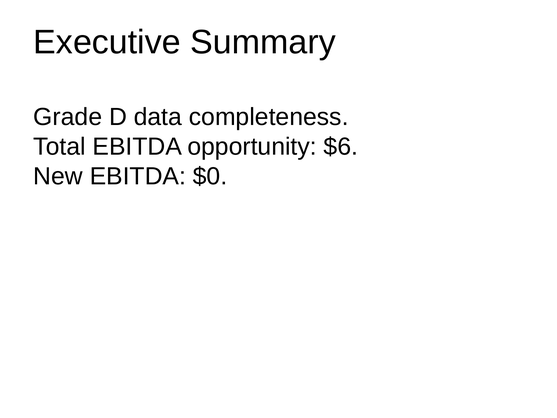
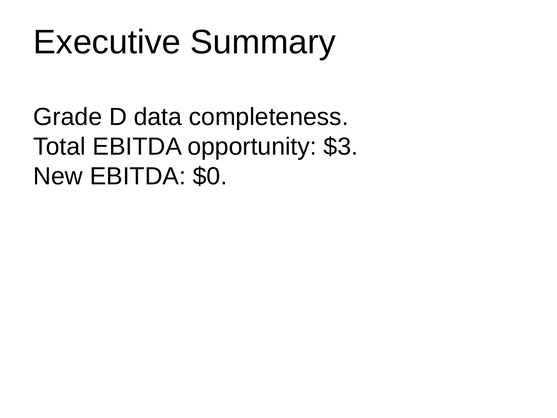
$6: $6 -> $3
